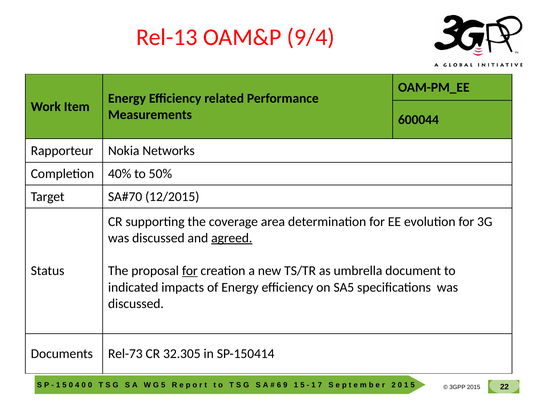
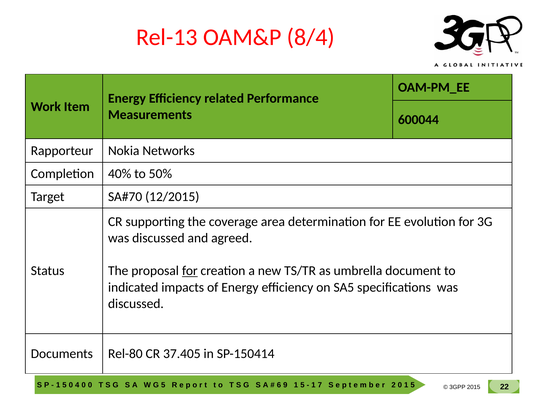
9/4: 9/4 -> 8/4
agreed underline: present -> none
Rel-73: Rel-73 -> Rel-80
32.305: 32.305 -> 37.405
